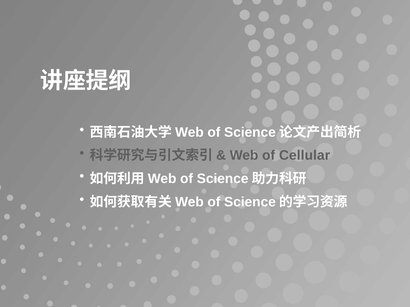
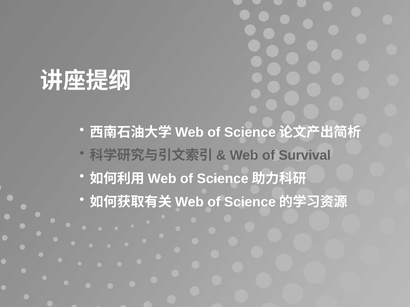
Cellular: Cellular -> Survival
